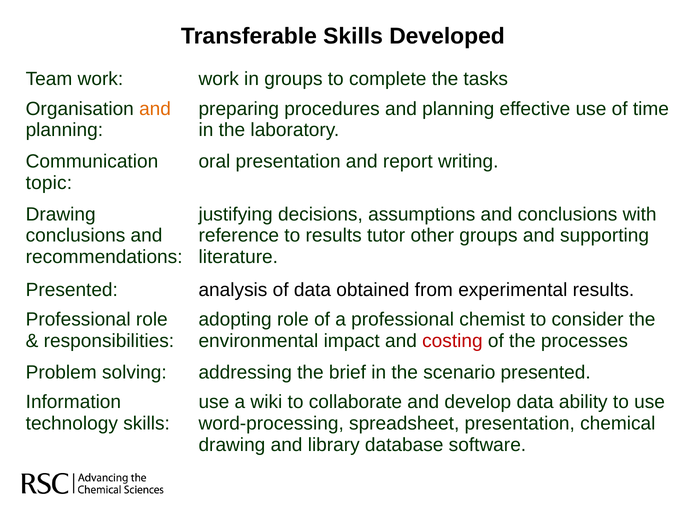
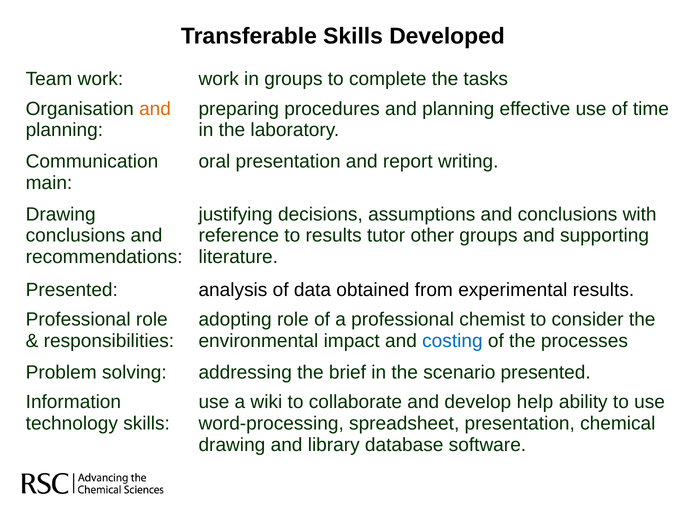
topic: topic -> main
costing colour: red -> blue
develop data: data -> help
